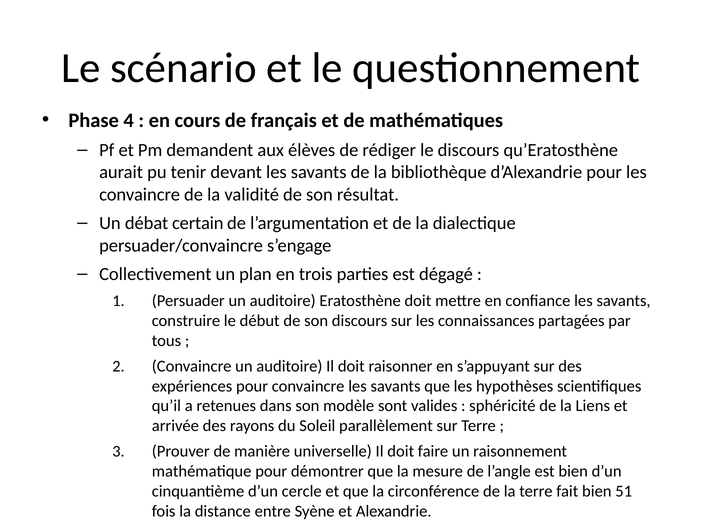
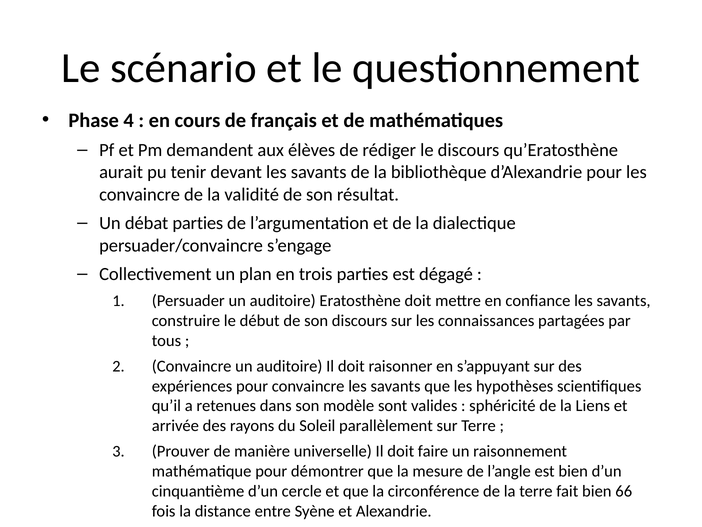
débat certain: certain -> parties
51: 51 -> 66
